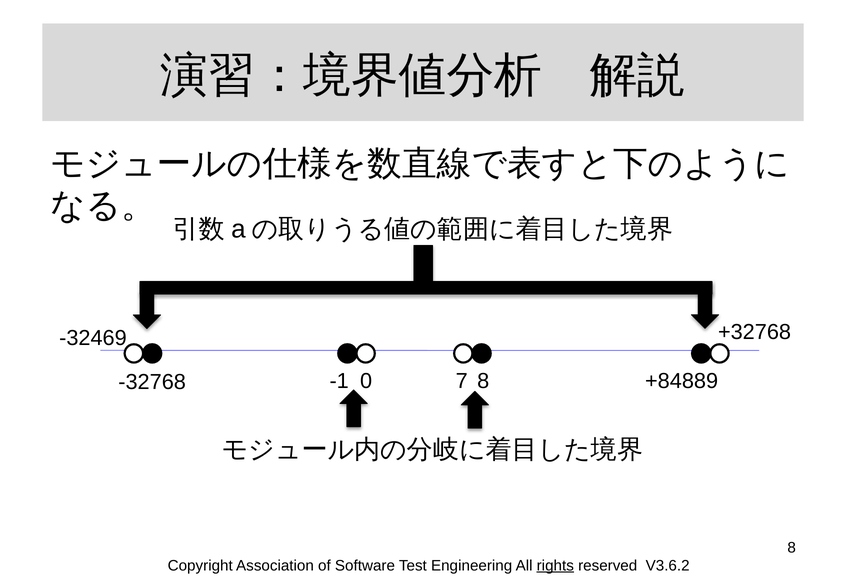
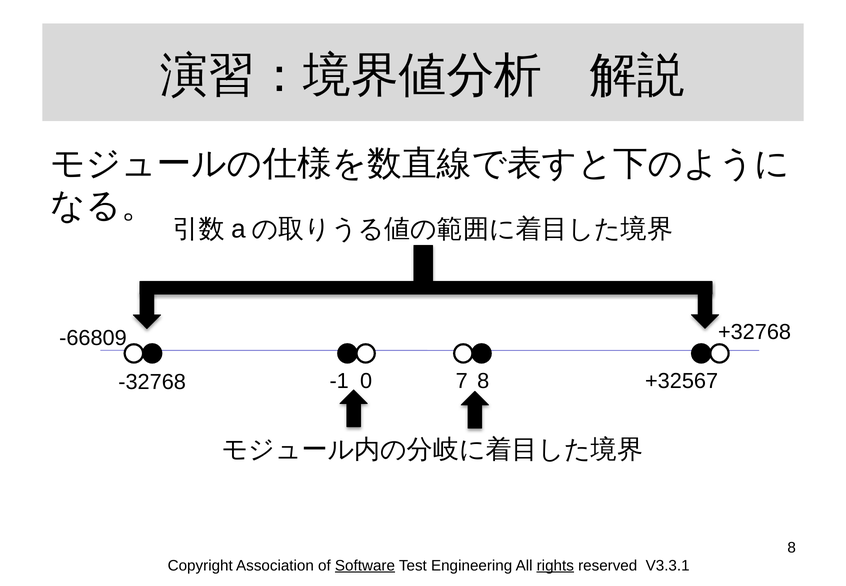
-32469: -32469 -> -66809
+84889: +84889 -> +32567
Software underline: none -> present
V3.6.2: V3.6.2 -> V3.3.1
